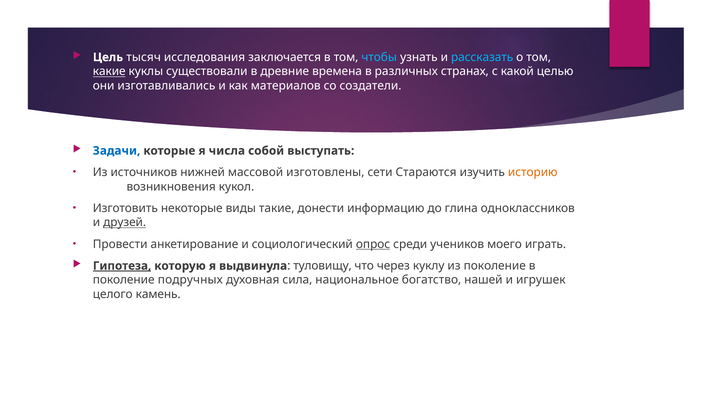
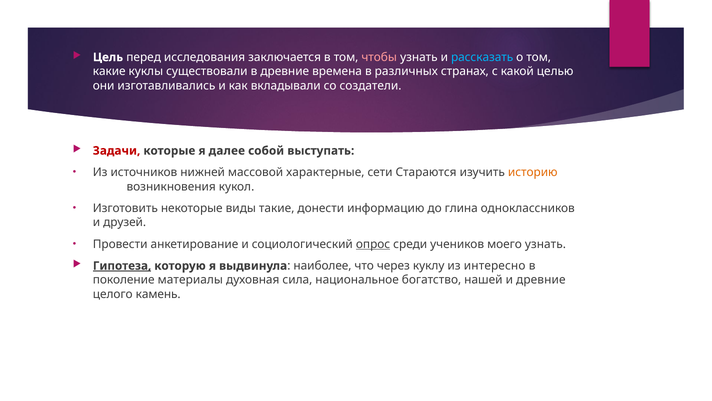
тысяч: тысяч -> перед
чтобы colour: light blue -> pink
какие underline: present -> none
материалов: материалов -> вкладывали
Задачи colour: blue -> red
числа: числа -> далее
изготовлены: изготовлены -> характерные
друзей underline: present -> none
моего играть: играть -> узнать
туловищу: туловищу -> наиболее
из поколение: поколение -> интересно
подручных: подручных -> материалы
и игрушек: игрушек -> древние
